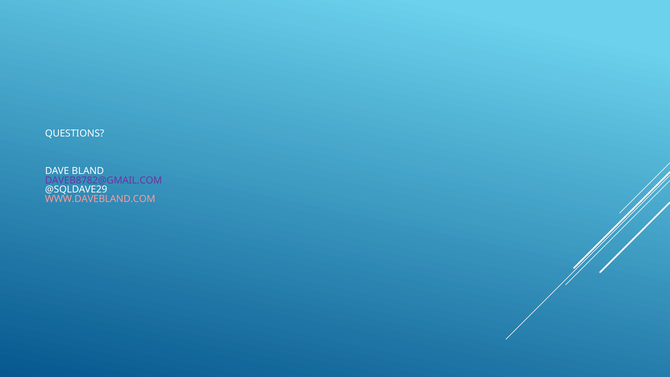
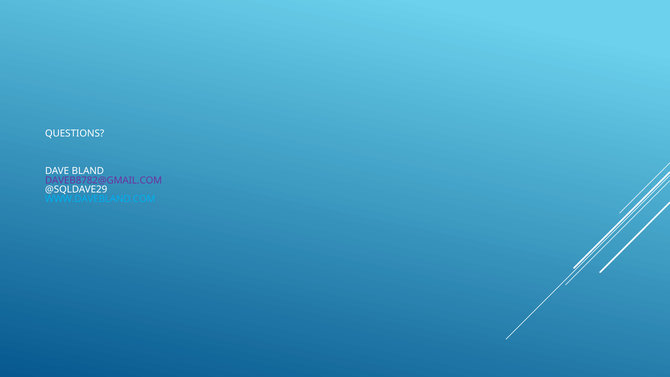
WWW.DAVEBLAND.COM colour: pink -> light blue
